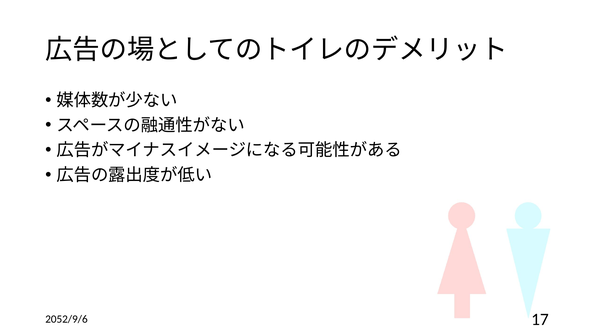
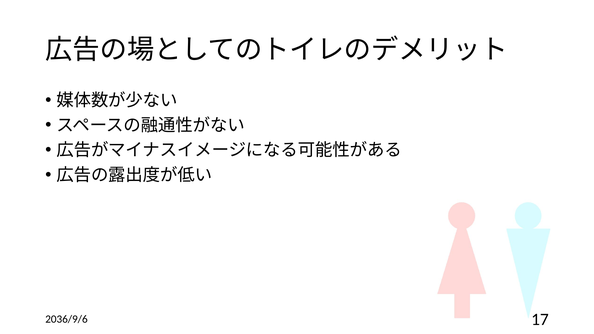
2052/9/6: 2052/9/6 -> 2036/9/6
